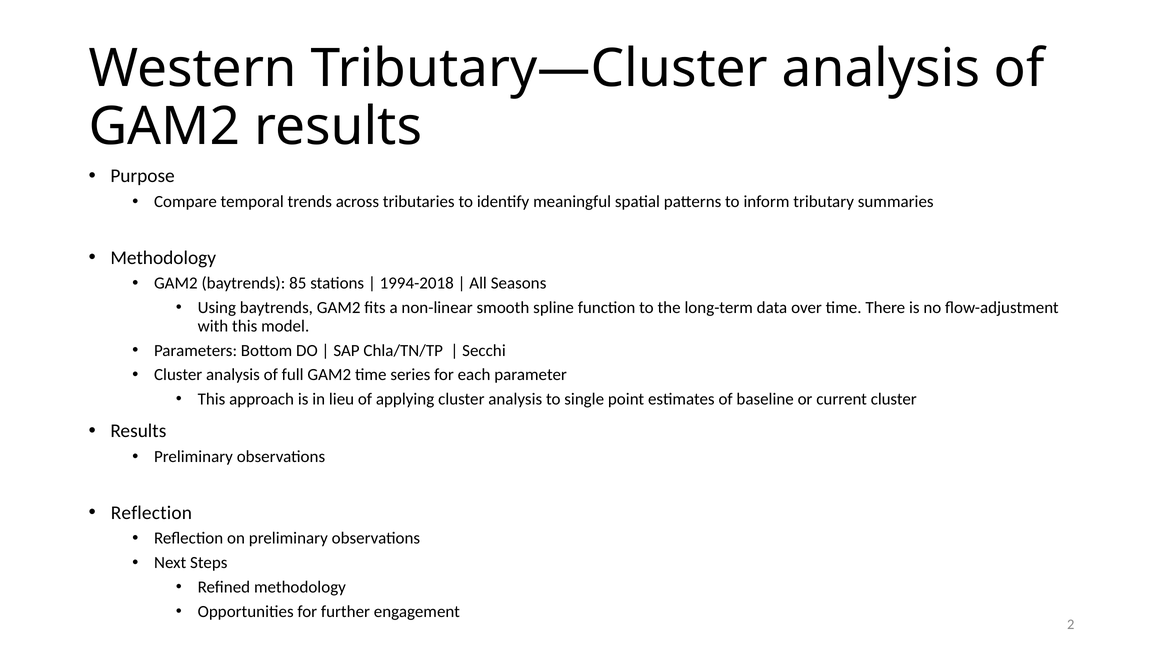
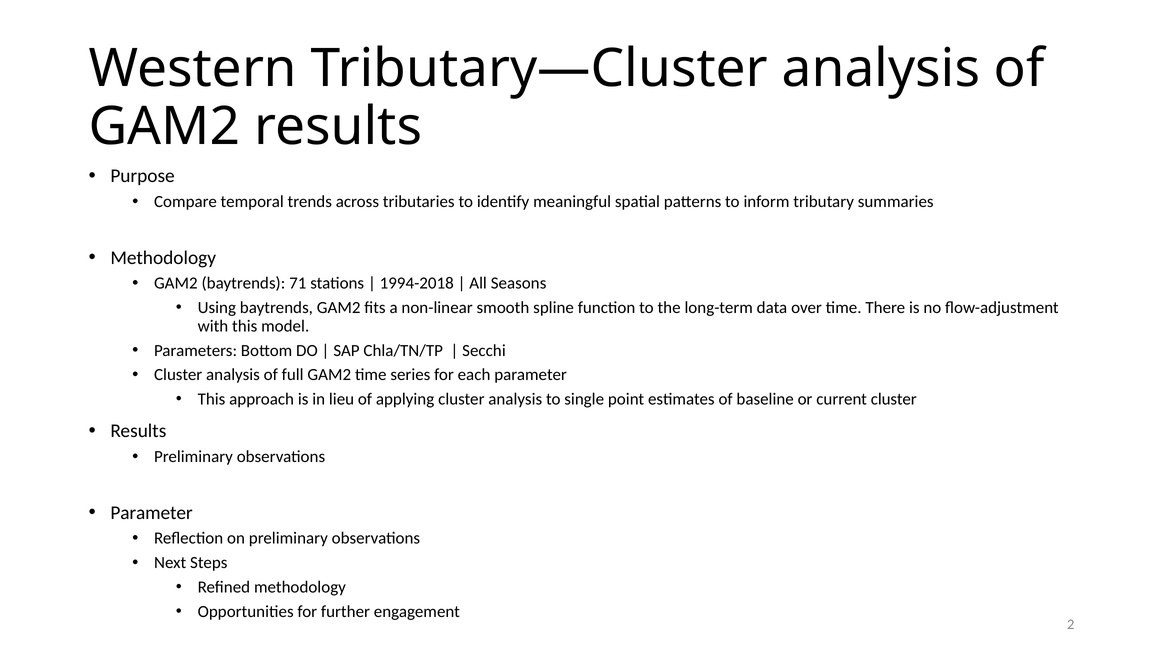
85: 85 -> 71
Reflection at (151, 513): Reflection -> Parameter
